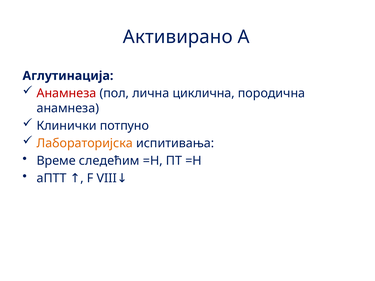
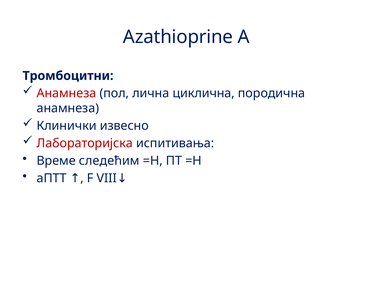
Активирано: Активирано -> Azathioprine
Аглутинација: Аглутинација -> Тромбоцитни
потпуно: потпуно -> извесно
Лабораторијска colour: orange -> red
